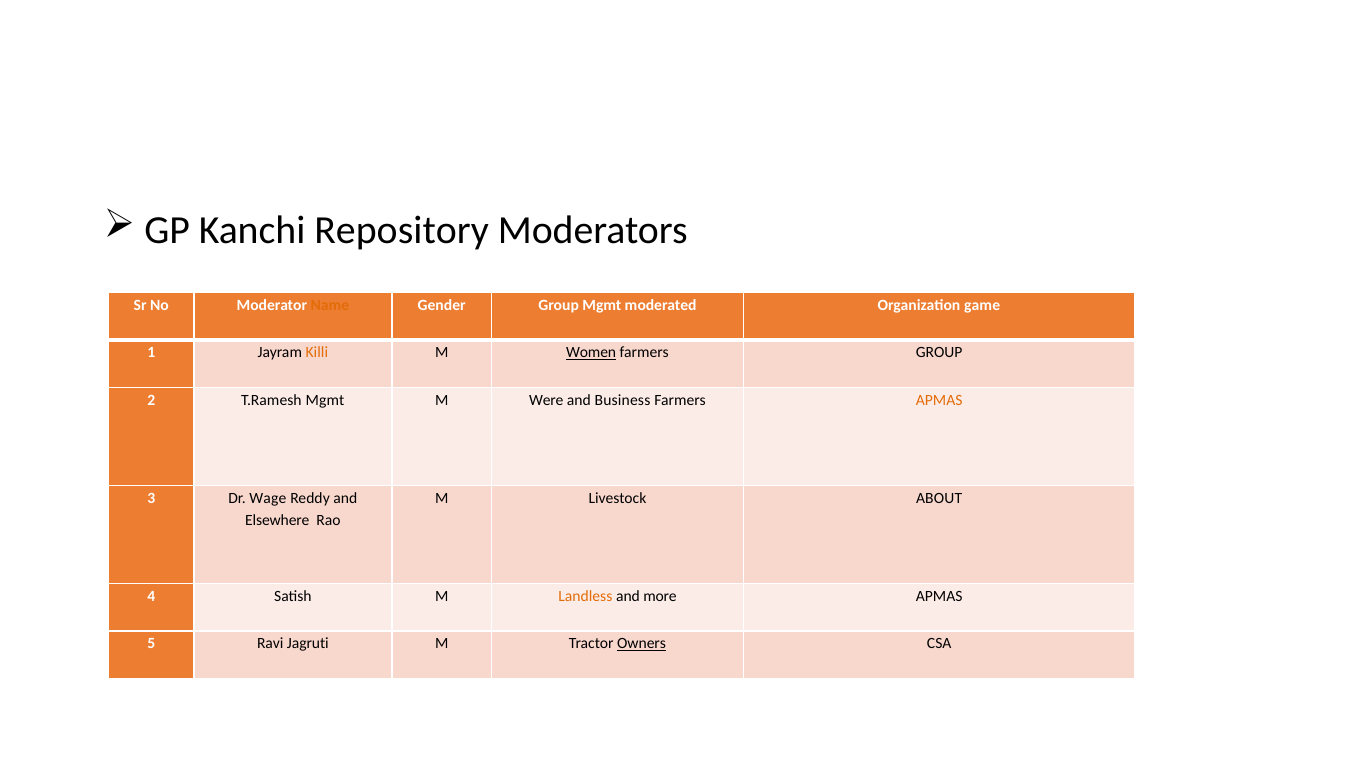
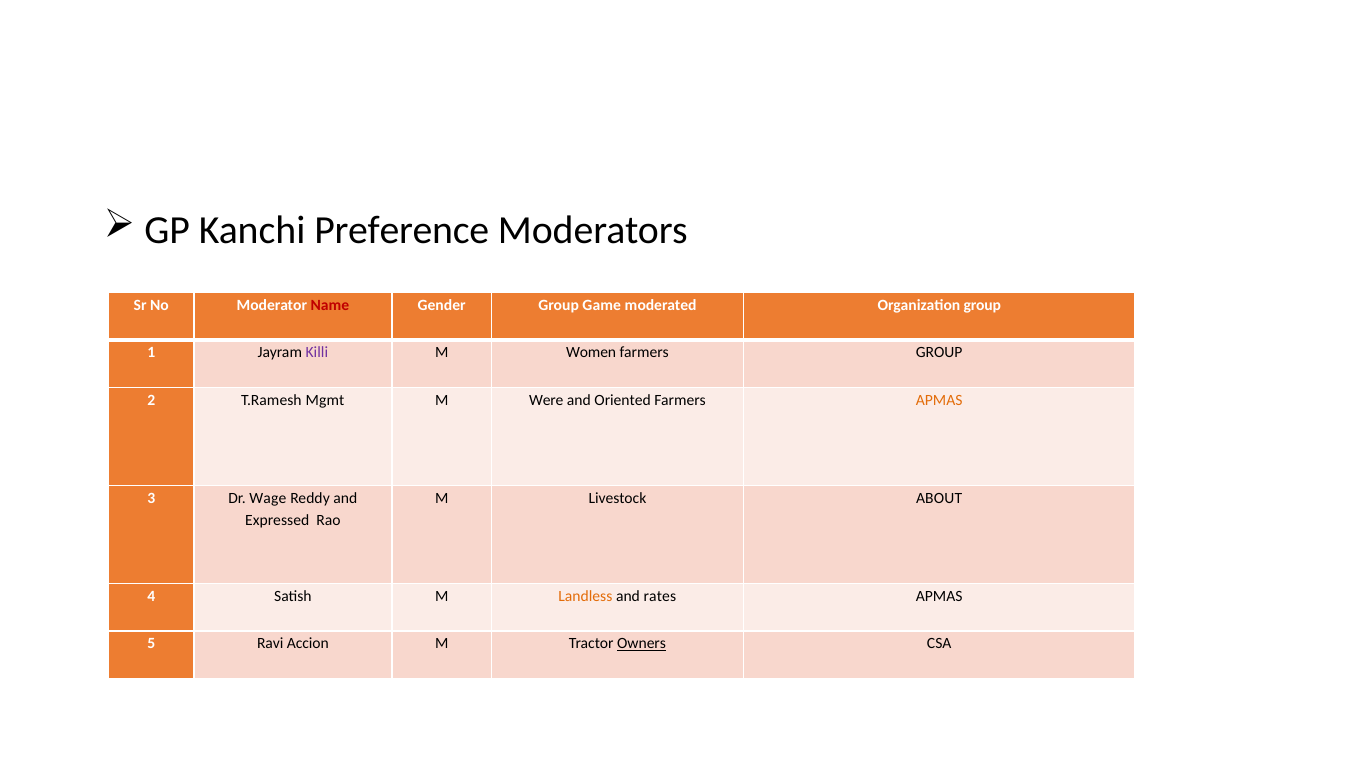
Repository: Repository -> Preference
Name colour: orange -> red
Group Mgmt: Mgmt -> Game
Organization game: game -> group
Killi colour: orange -> purple
Women underline: present -> none
Business: Business -> Oriented
Elsewhere: Elsewhere -> Expressed
more: more -> rates
Jagruti: Jagruti -> Accion
